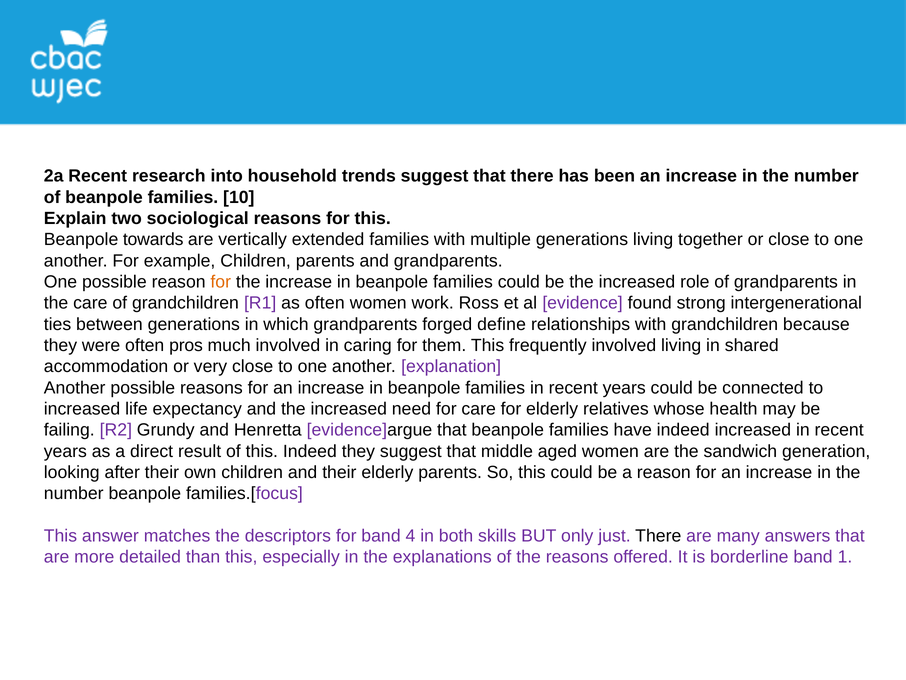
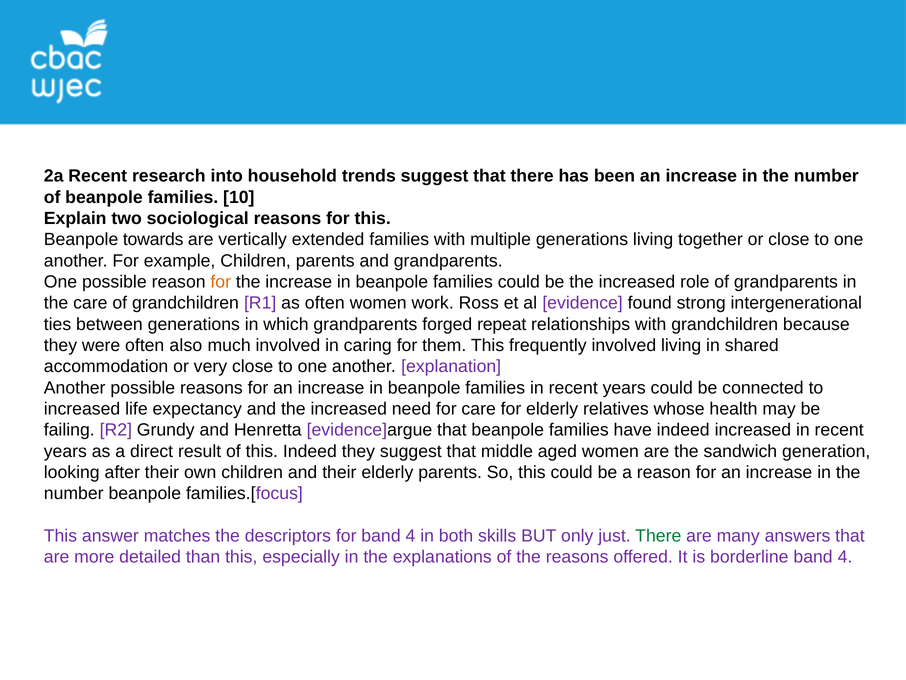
define: define -> repeat
pros: pros -> also
There at (658, 536) colour: black -> green
borderline band 1: 1 -> 4
